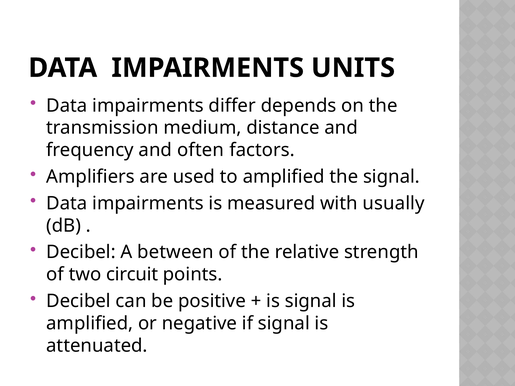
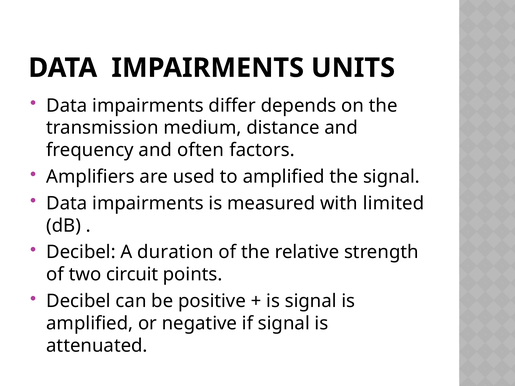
usually: usually -> limited
between: between -> duration
